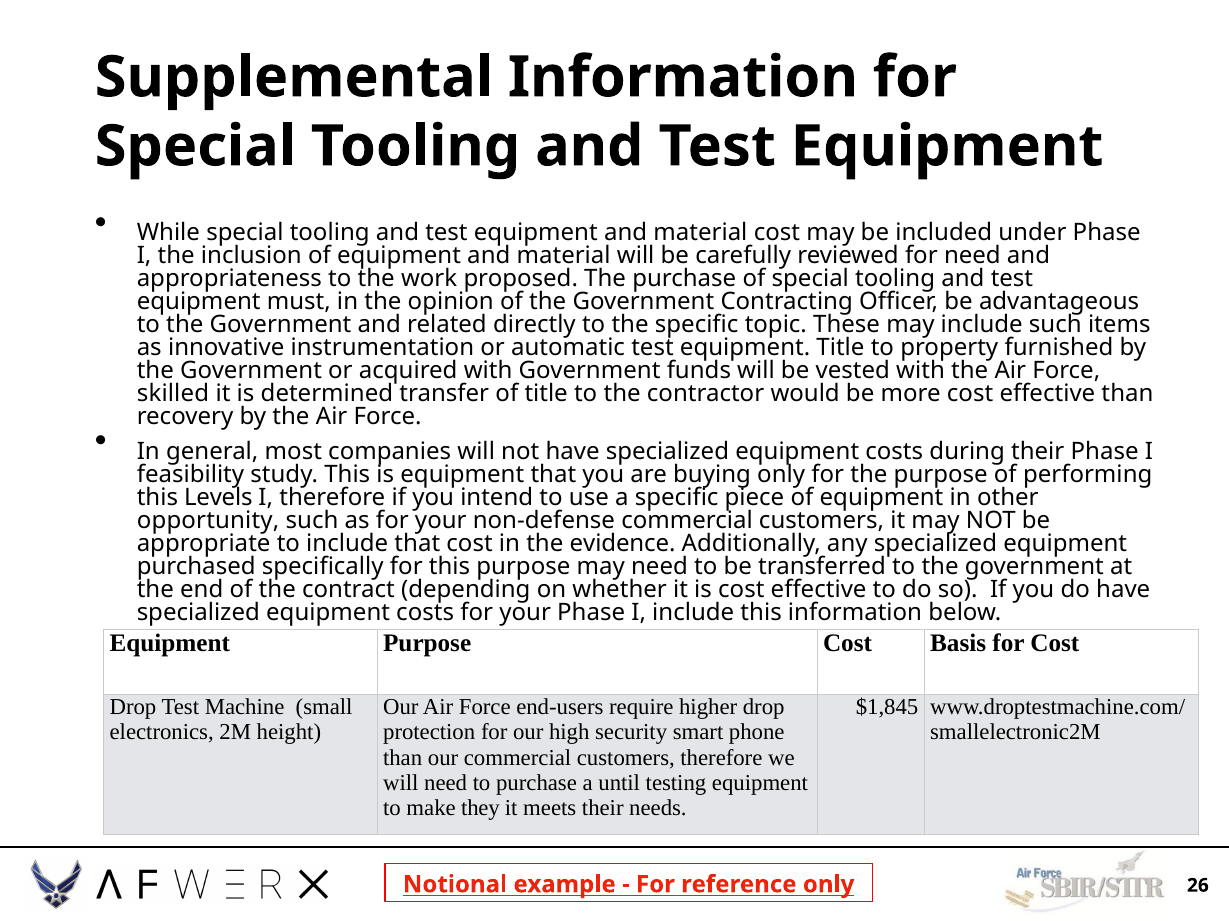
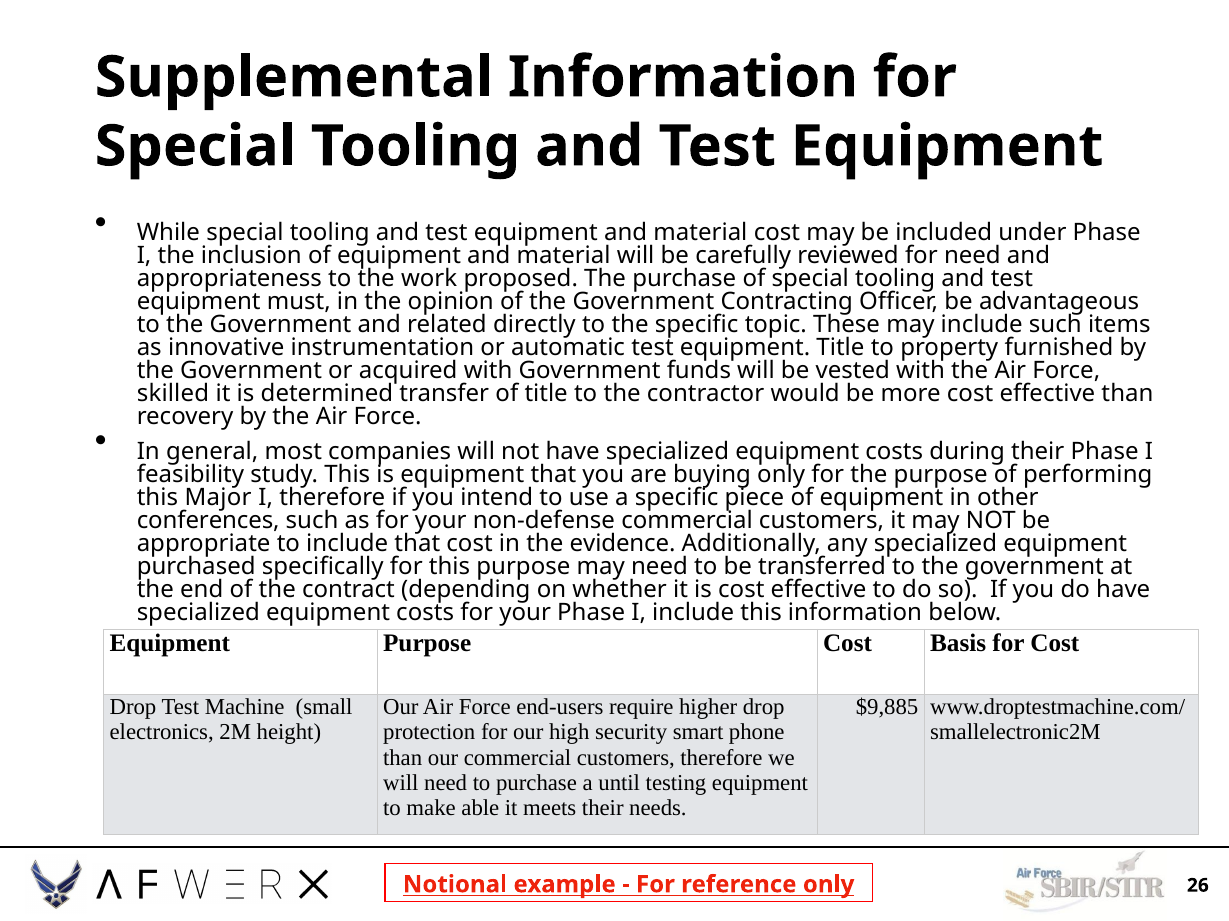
Levels: Levels -> Major
opportunity: opportunity -> conferences
$1,845: $1,845 -> $9,885
they: they -> able
